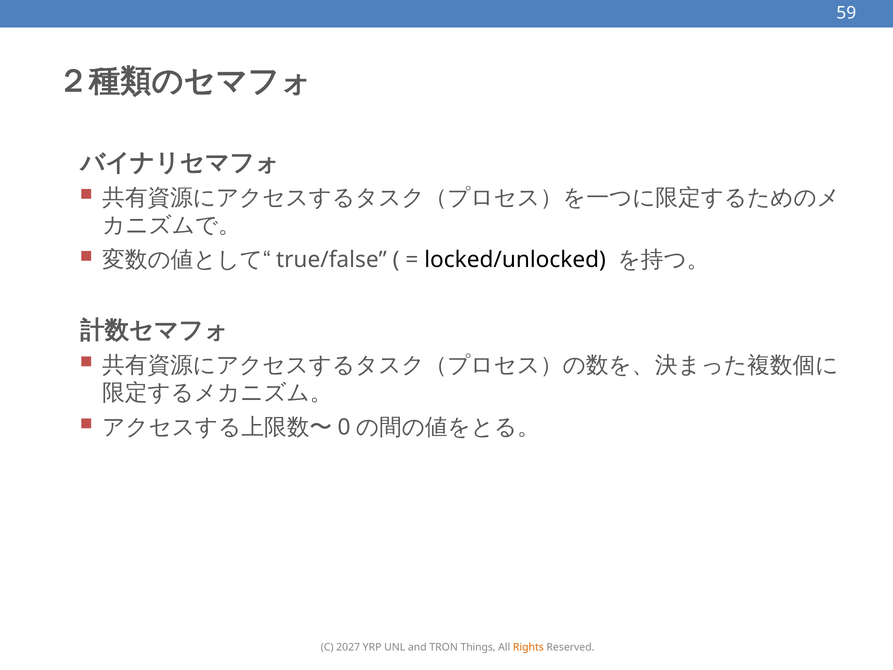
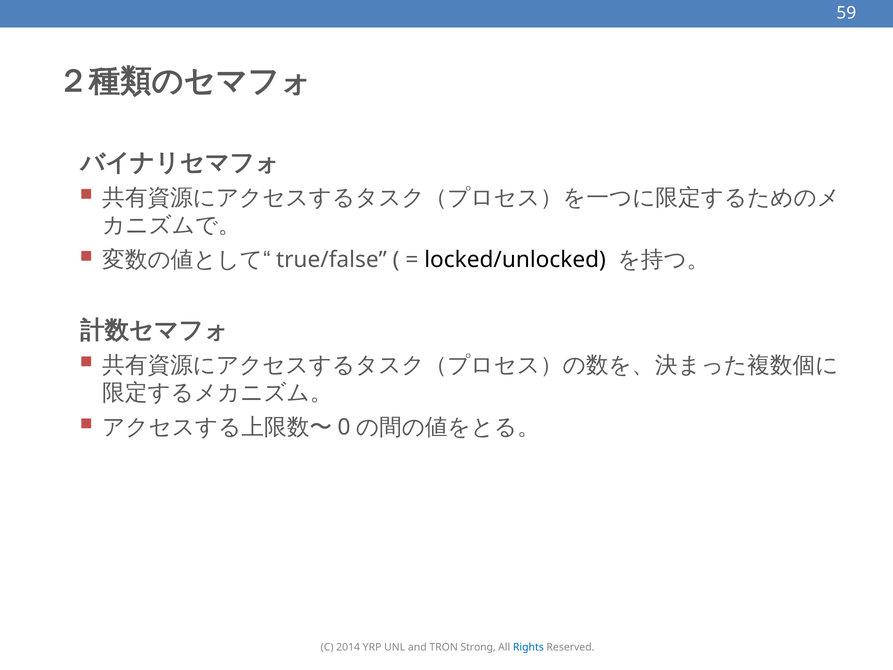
2027: 2027 -> 2014
Things: Things -> Strong
Rights colour: orange -> blue
